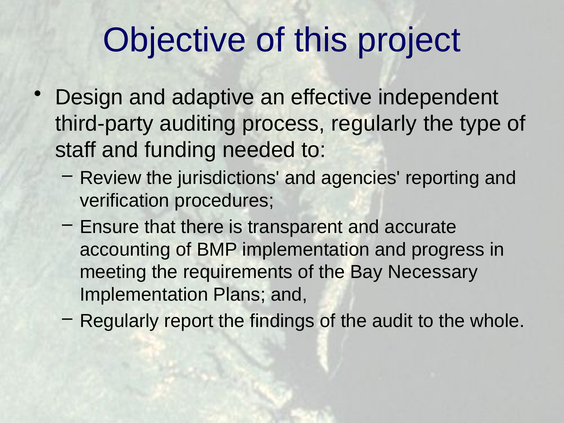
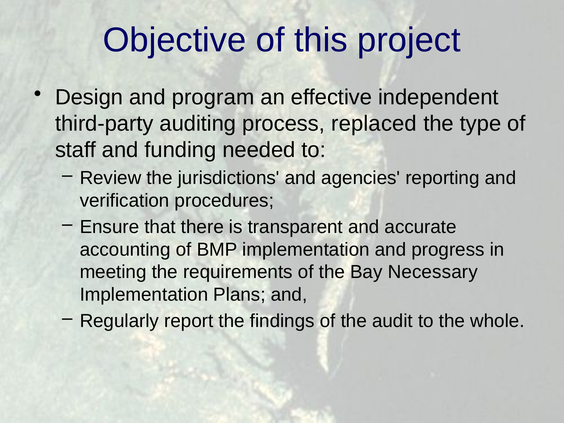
adaptive: adaptive -> program
process regularly: regularly -> replaced
